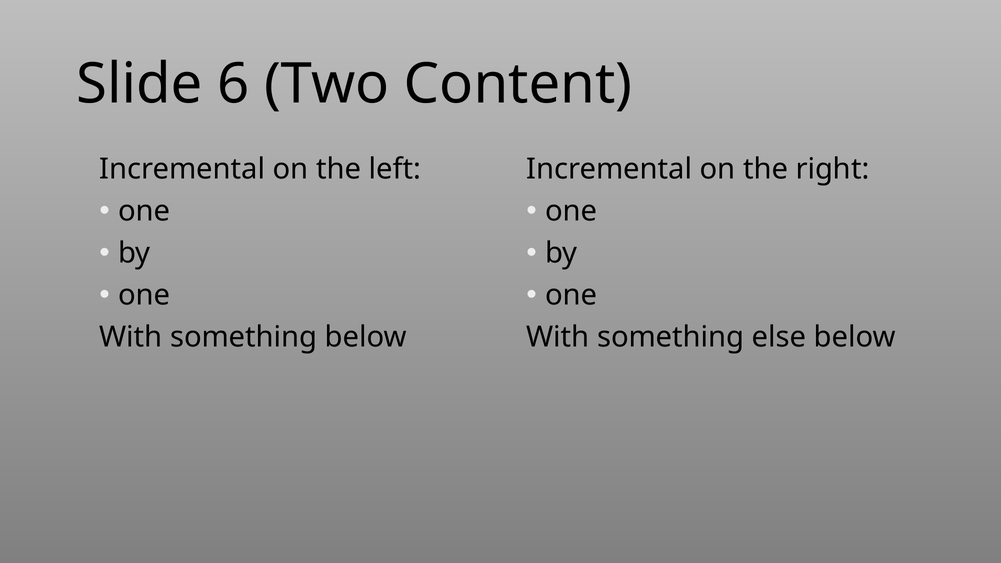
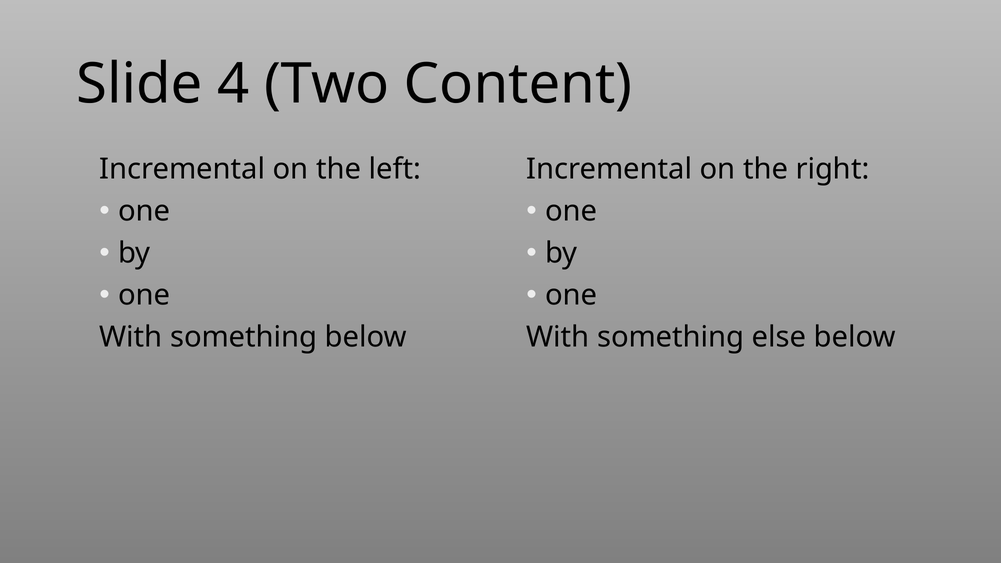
6: 6 -> 4
